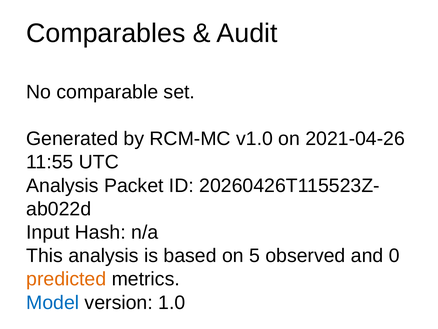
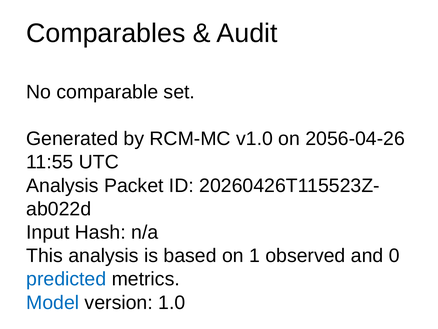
2021-04-26: 2021-04-26 -> 2056-04-26
5: 5 -> 1
predicted colour: orange -> blue
